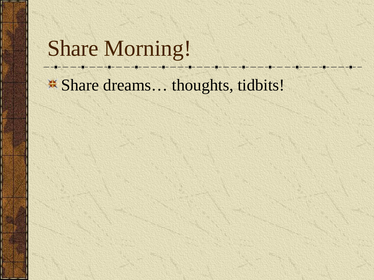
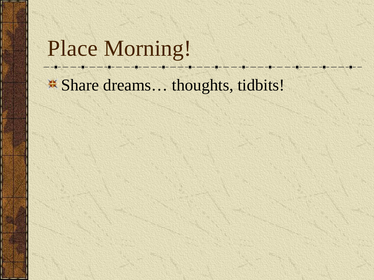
Share at (73, 48): Share -> Place
